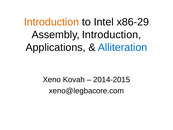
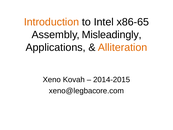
x86-29: x86-29 -> x86-65
Assembly Introduction: Introduction -> Misleadingly
Alliteration colour: blue -> orange
